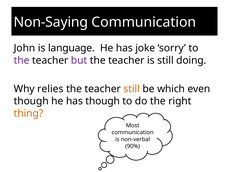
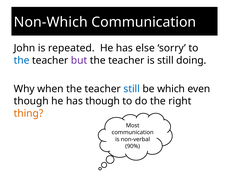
Non-Saying: Non-Saying -> Non-Which
language: language -> repeated
joke: joke -> else
the at (22, 60) colour: purple -> blue
relies: relies -> when
still at (132, 89) colour: orange -> blue
